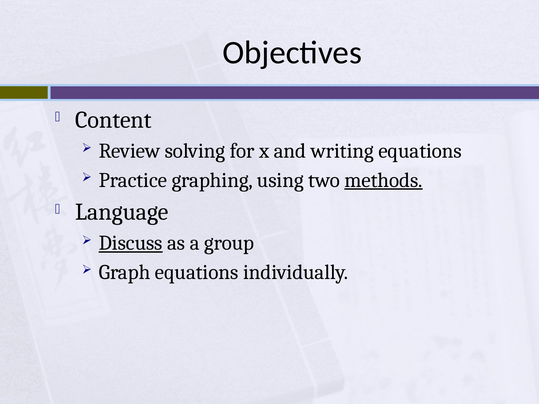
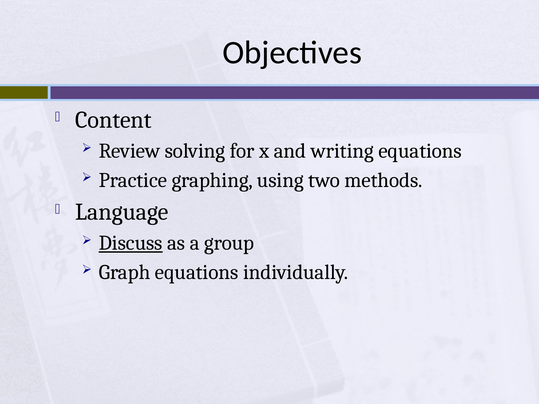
methods underline: present -> none
